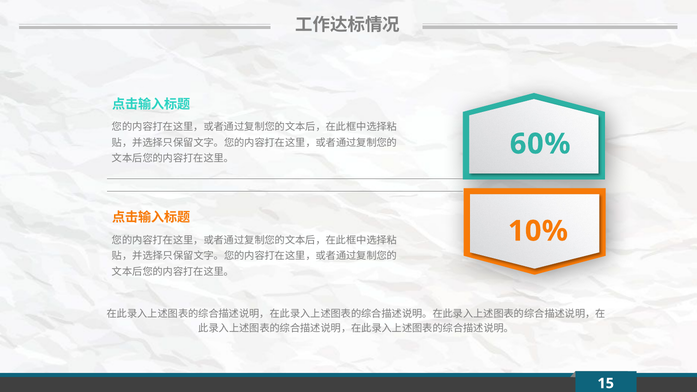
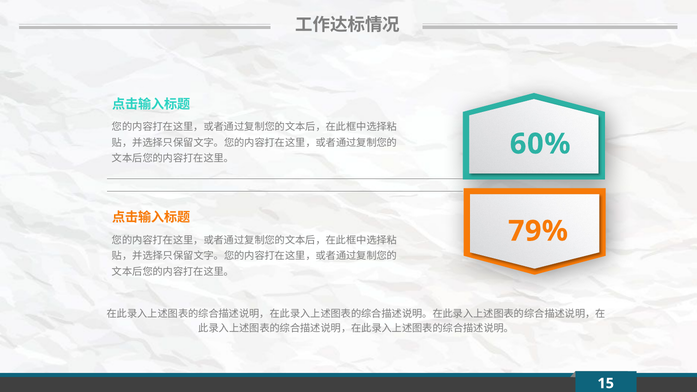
10%: 10% -> 79%
